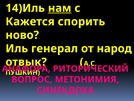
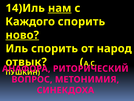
Кажется: Кажется -> Каждого
ново underline: none -> present
Иль генерал: генерал -> спорить
